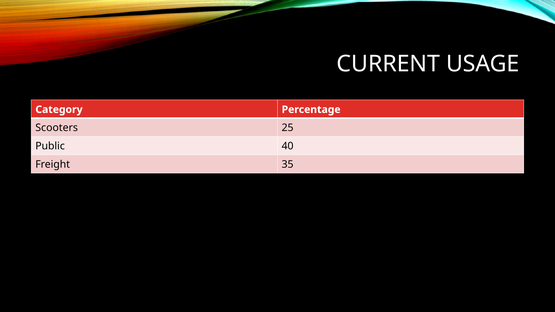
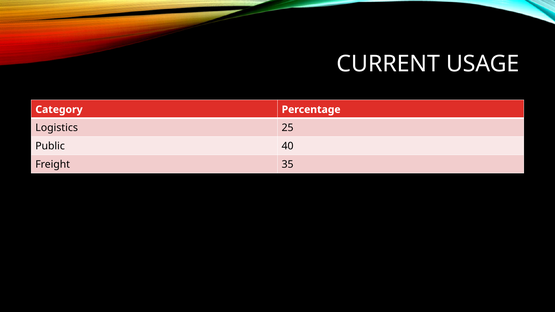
Scooters: Scooters -> Logistics
